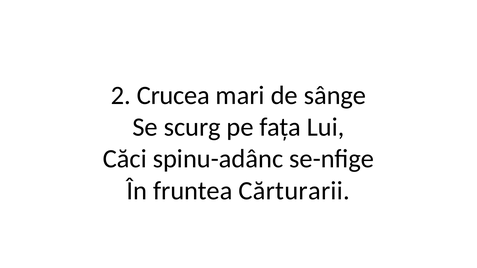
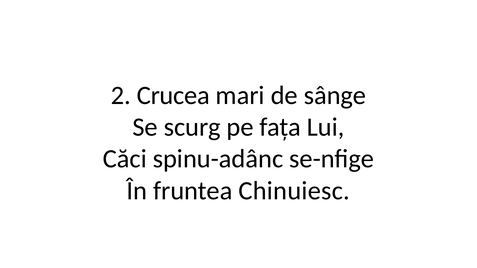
Cărturarii: Cărturarii -> Chinuiesc
